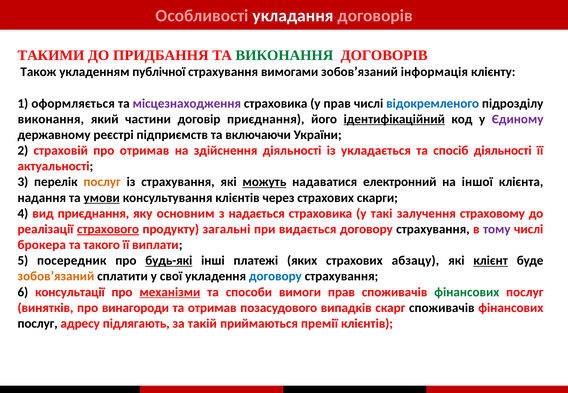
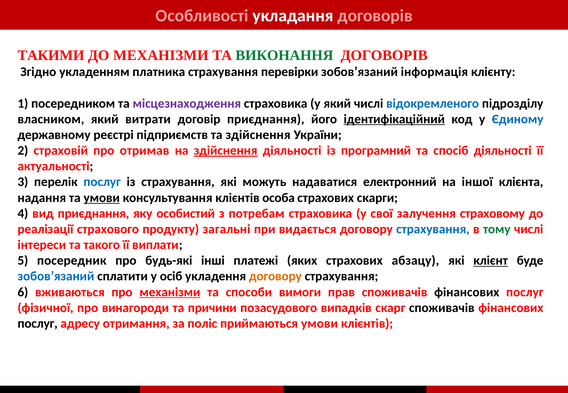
ДО ПРИДБАННЯ: ПРИДБАННЯ -> МЕХАНІЗМИ
Також: Також -> Згідно
публічної: публічної -> платника
вимогами: вимогами -> перевірки
оформляється: оформляється -> посередником
у прав: прав -> який
виконання at (51, 119): виконання -> власником
частини: частини -> витрати
Єдиному colour: purple -> blue
та включаючи: включаючи -> здійснення
здійснення at (226, 151) underline: none -> present
укладається: укладається -> програмний
послуг at (102, 182) colour: orange -> blue
можуть underline: present -> none
через: через -> особа
основним: основним -> особистий
надається: надається -> потребам
такі: такі -> свої
страхового underline: present -> none
страхування at (433, 229) colour: black -> blue
тому colour: purple -> green
брокера: брокера -> інтереси
будь-які underline: present -> none
зобов’язаний at (56, 276) colour: orange -> blue
свої: свої -> осіб
договору at (275, 276) colour: blue -> orange
консультації: консультації -> вживаються
фінансових at (467, 292) colour: green -> black
винятків: винятків -> фізичної
та отримав: отримав -> причини
підлягають: підлягають -> отримання
такій: такій -> поліс
приймаються премії: премії -> умови
